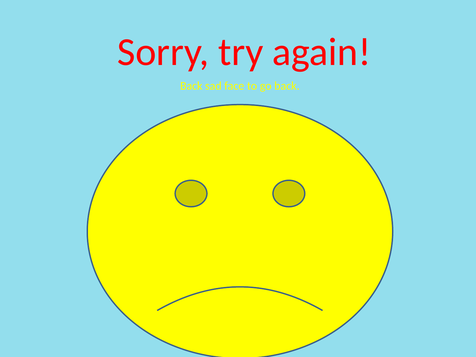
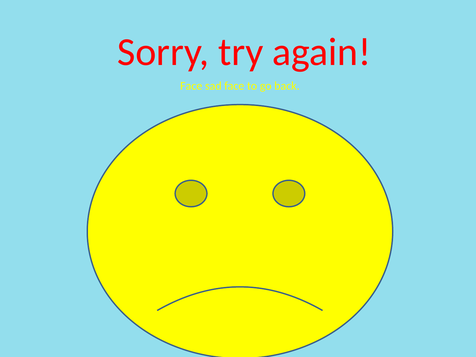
Back at (191, 86): Back -> Face
